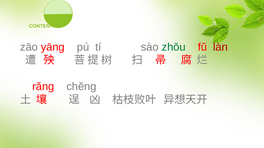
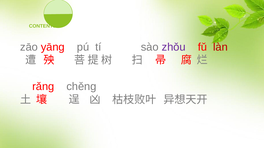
zhǒu colour: green -> purple
